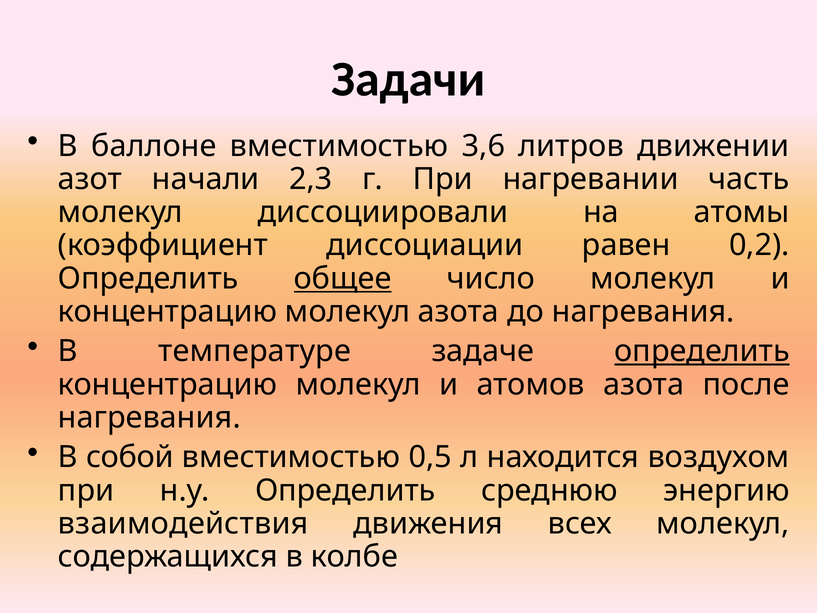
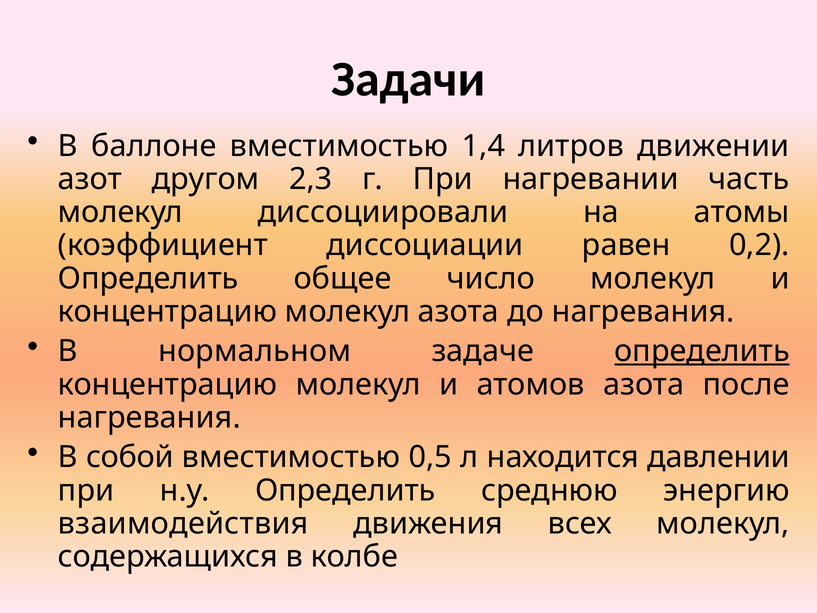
3,6: 3,6 -> 1,4
начали: начали -> другом
общее underline: present -> none
температуре: температуре -> нормальном
воздухом: воздухом -> давлении
